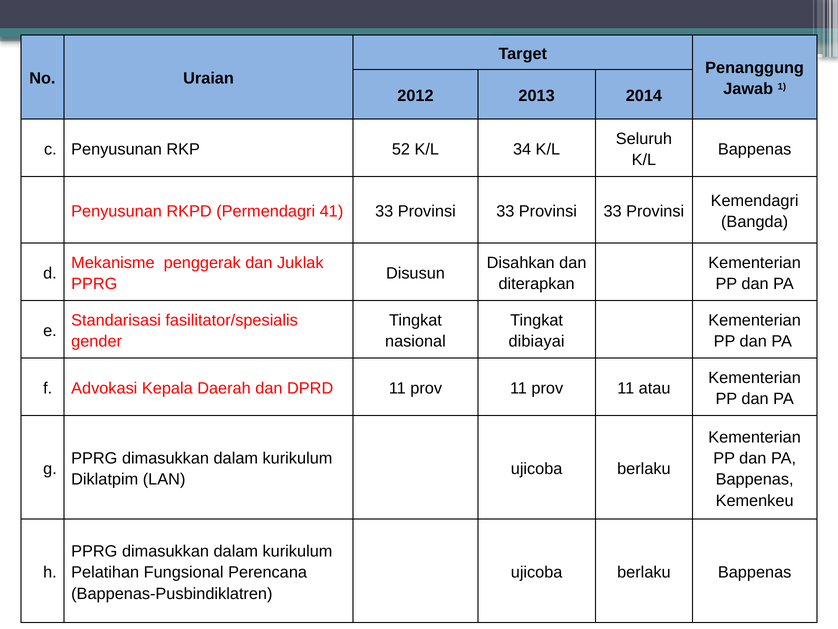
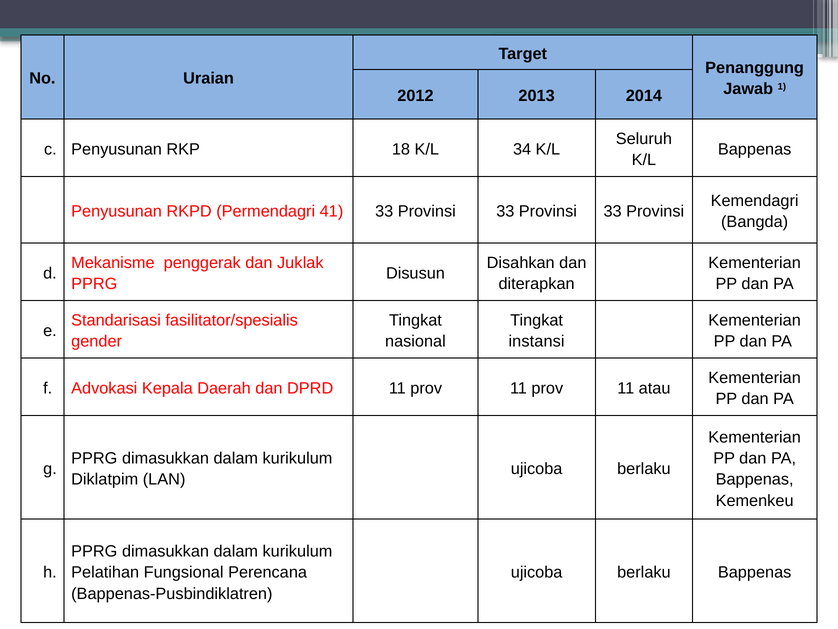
52: 52 -> 18
dibiayai: dibiayai -> instansi
